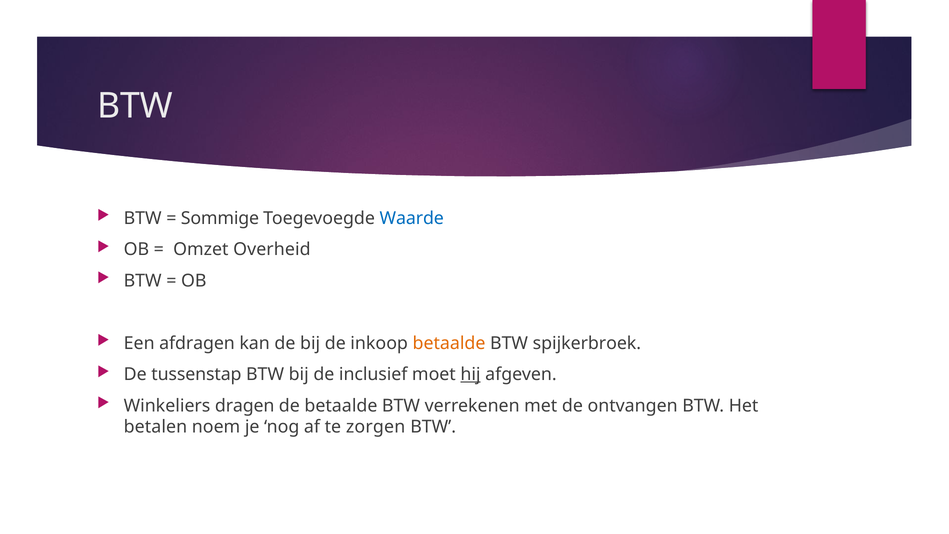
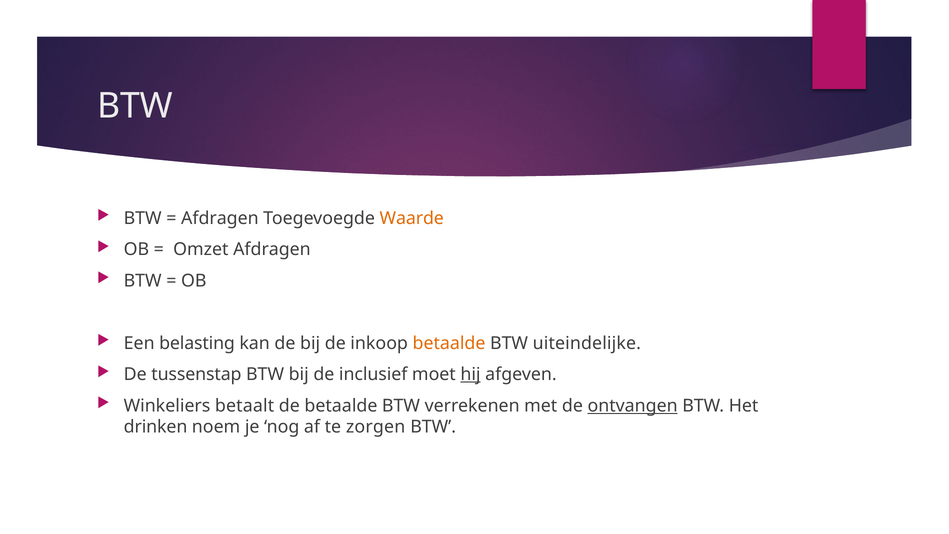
Sommige at (220, 218): Sommige -> Afdragen
Waarde colour: blue -> orange
Omzet Overheid: Overheid -> Afdragen
afdragen: afdragen -> belasting
spijkerbroek: spijkerbroek -> uiteindelijke
dragen: dragen -> betaalt
ontvangen underline: none -> present
betalen: betalen -> drinken
